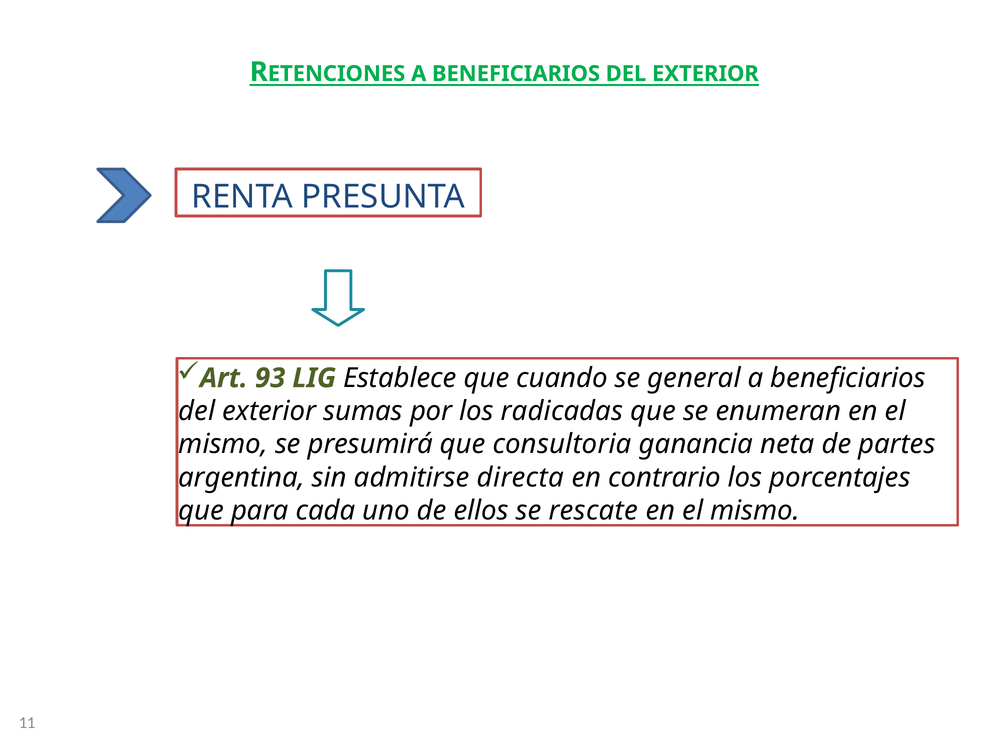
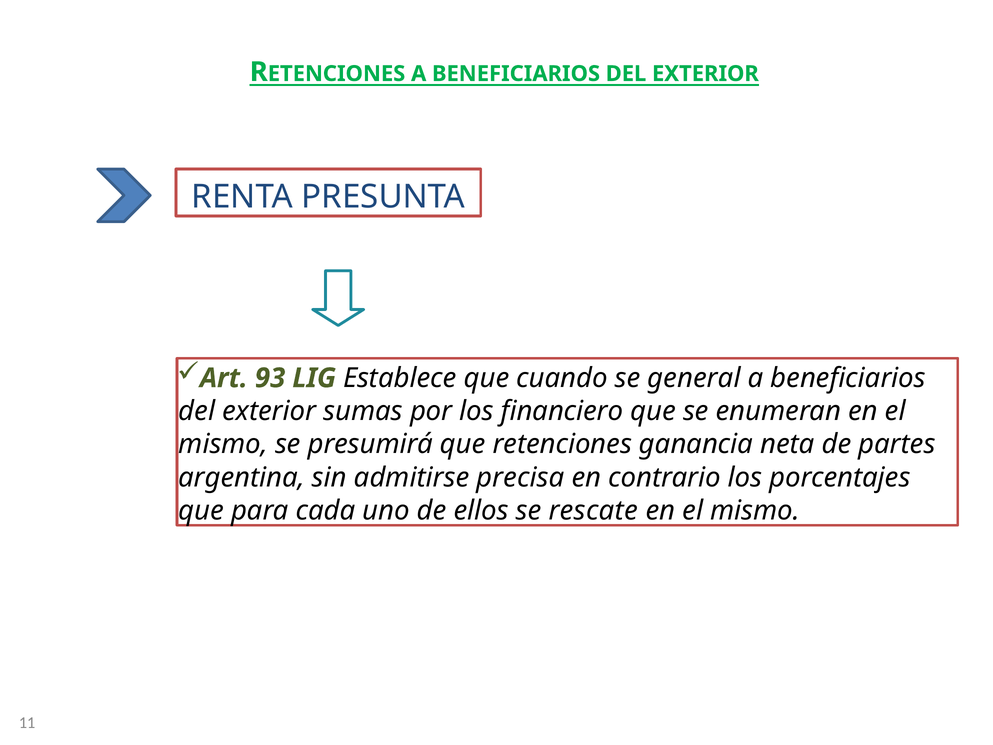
radicadas: radicadas -> financiero
que consultoria: consultoria -> retenciones
directa: directa -> precisa
